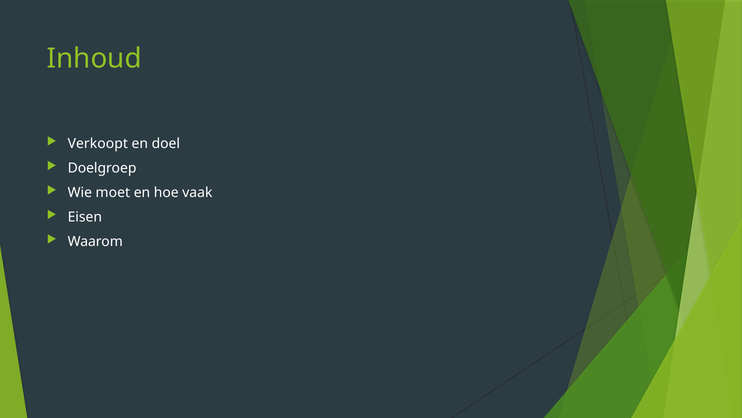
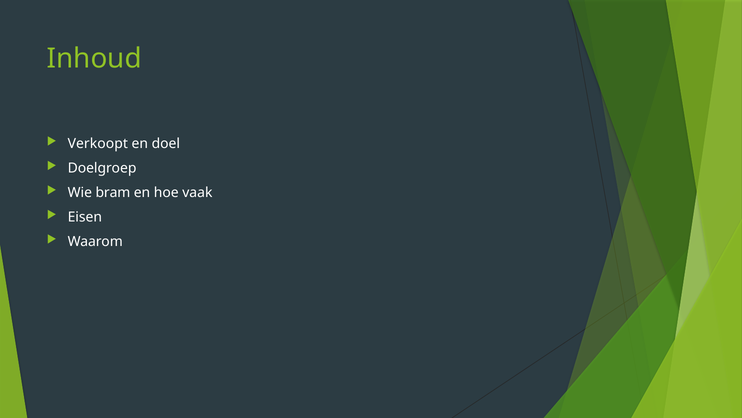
moet: moet -> bram
